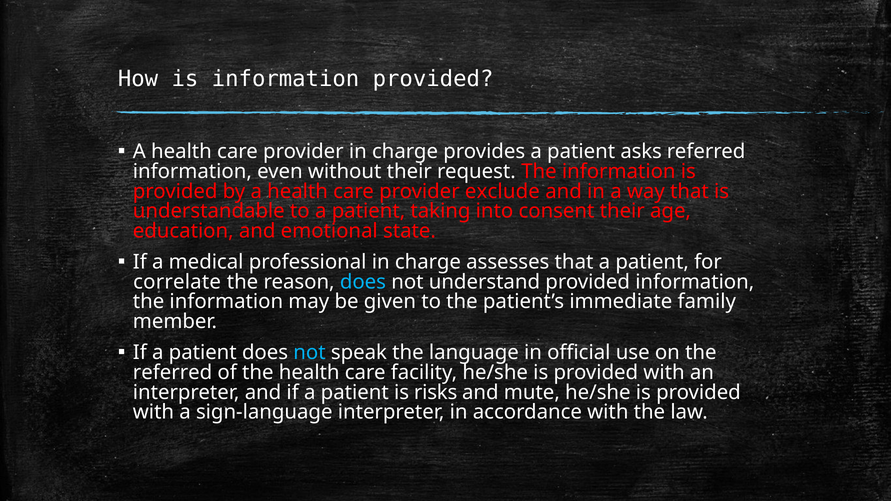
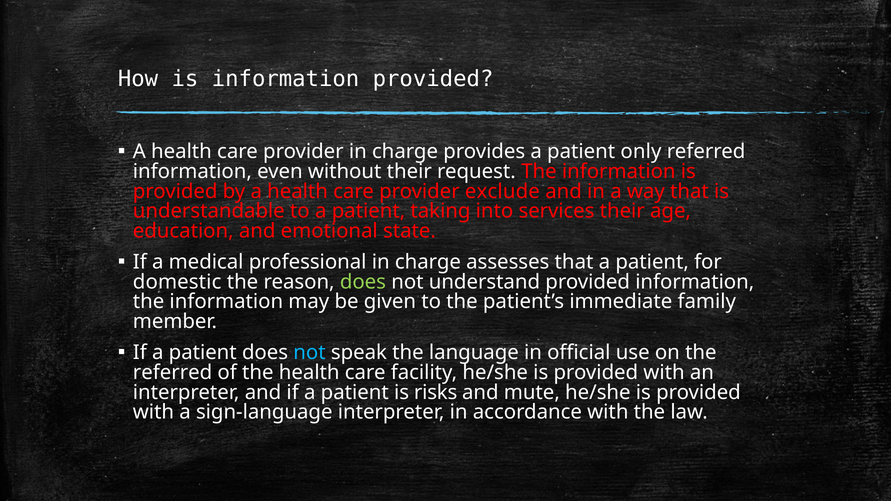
asks: asks -> only
consent: consent -> services
correlate: correlate -> domestic
does at (363, 282) colour: light blue -> light green
